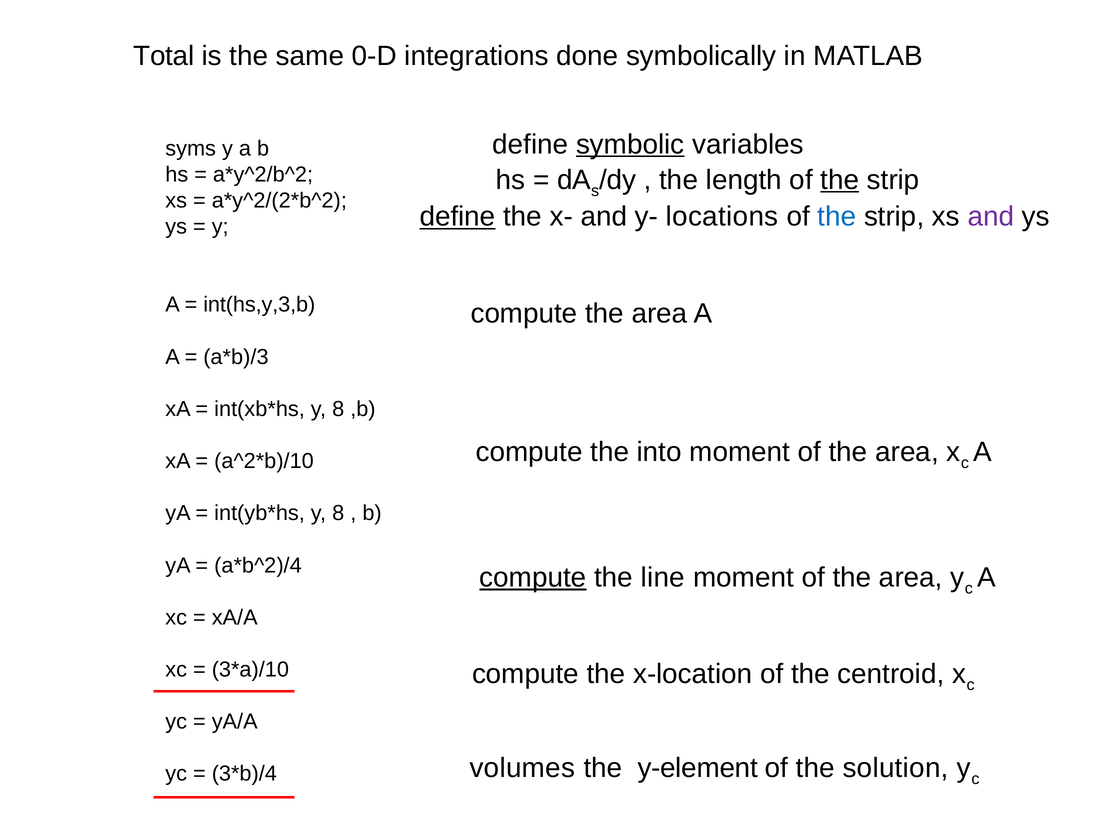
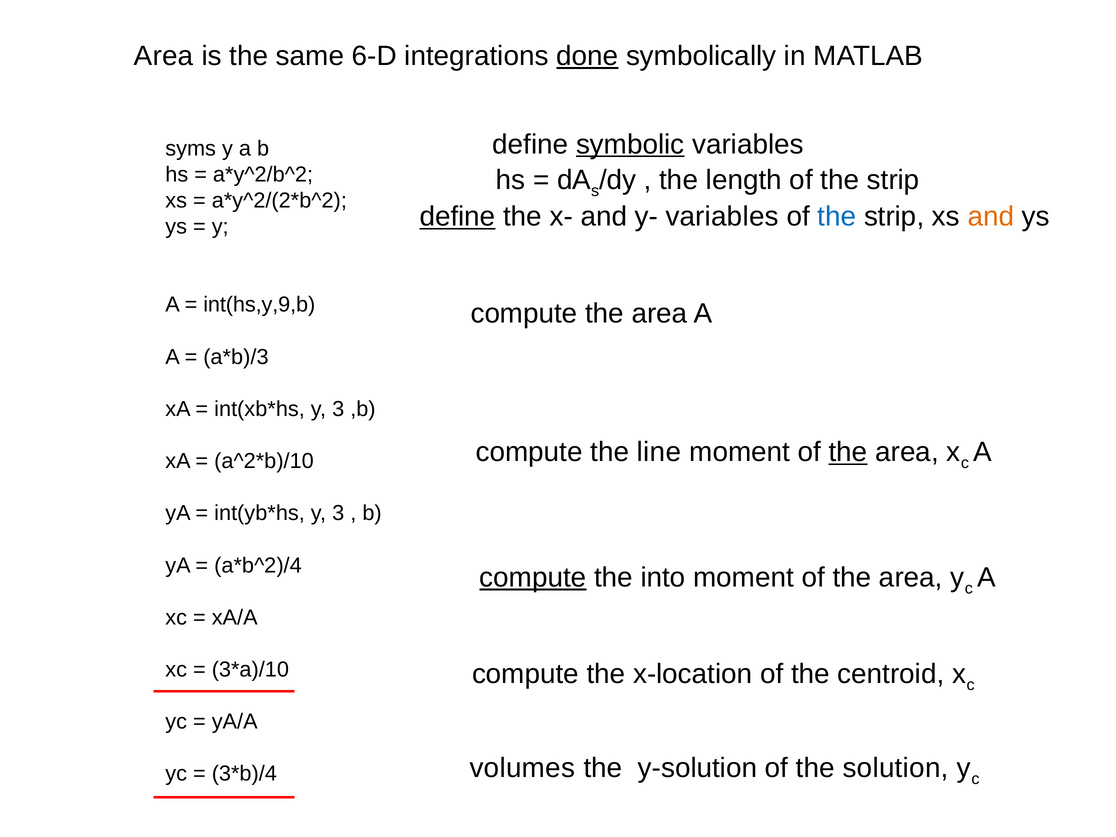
Total at (164, 56): Total -> Area
0-D: 0-D -> 6-D
done underline: none -> present
the at (840, 180) underline: present -> none
y- locations: locations -> variables
and at (991, 217) colour: purple -> orange
int(hs,y,3,b: int(hs,y,3,b -> int(hs,y,9,b
8 at (338, 409): 8 -> 3
into: into -> line
the at (848, 452) underline: none -> present
8 at (338, 513): 8 -> 3
line: line -> into
y-element: y-element -> y-solution
